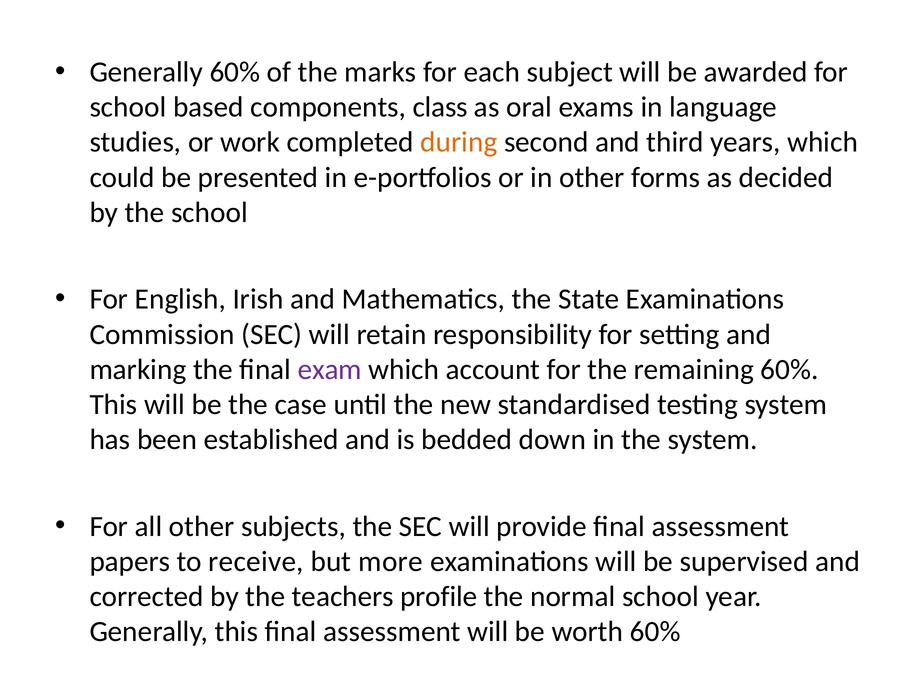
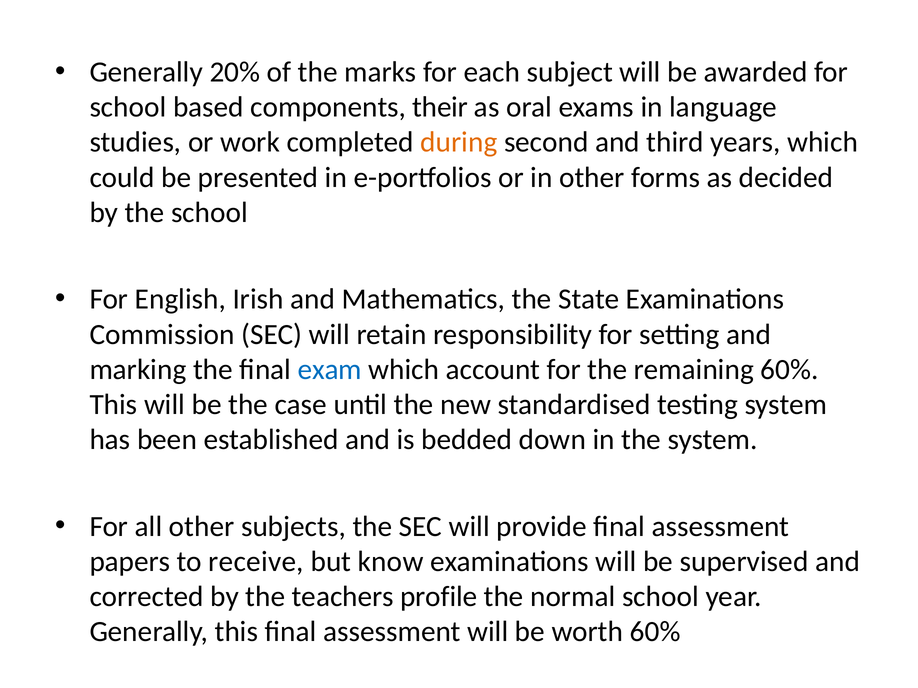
Generally 60%: 60% -> 20%
class: class -> their
exam colour: purple -> blue
more: more -> know
